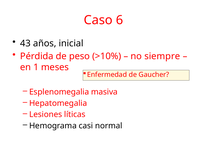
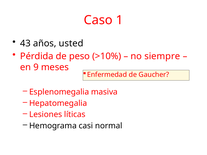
6: 6 -> 1
inicial: inicial -> usted
1: 1 -> 9
